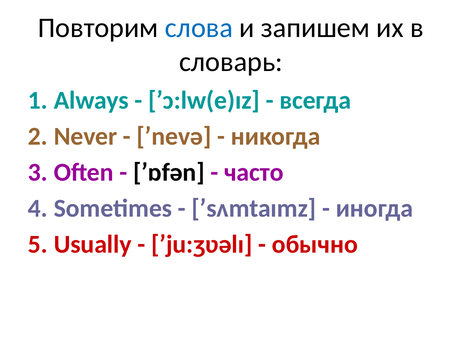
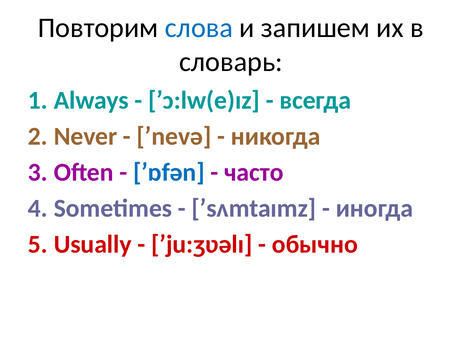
ʹɒfən colour: black -> blue
